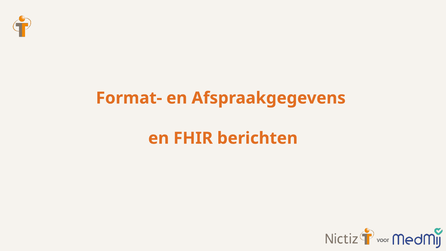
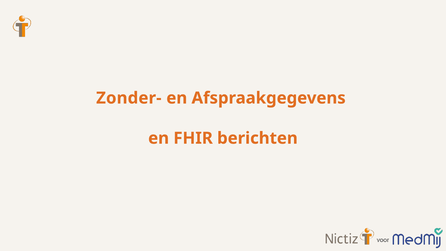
Format-: Format- -> Zonder-
